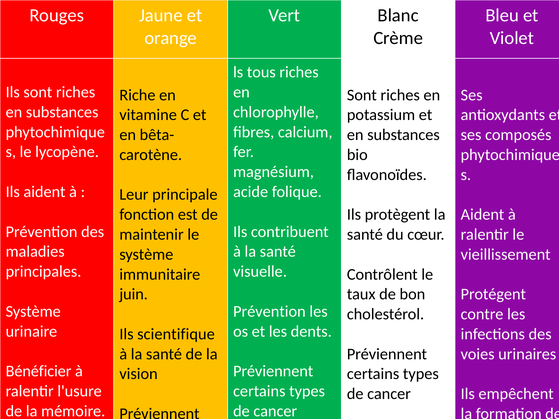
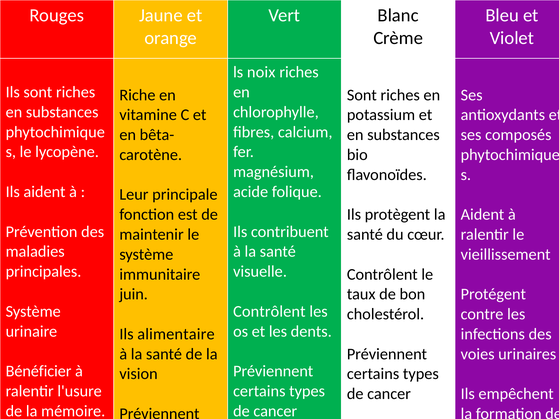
tous: tous -> noix
Prévention at (269, 312): Prévention -> Contrôlent
scientifique: scientifique -> alimentaire
